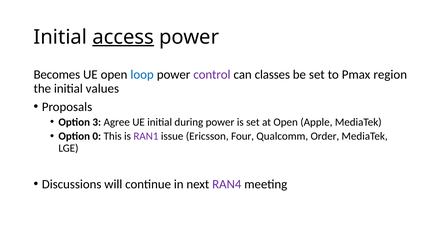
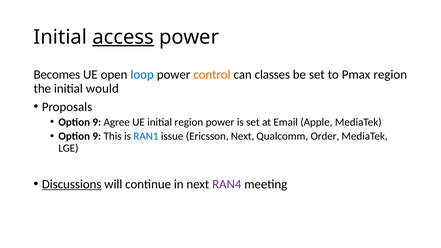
control colour: purple -> orange
values: values -> would
3 at (97, 122): 3 -> 9
initial during: during -> region
at Open: Open -> Email
0 at (97, 136): 0 -> 9
RAN1 colour: purple -> blue
Ericsson Four: Four -> Next
Discussions underline: none -> present
